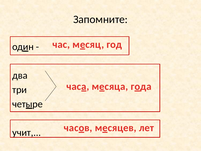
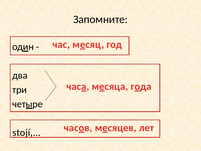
учит: учит -> stojí
